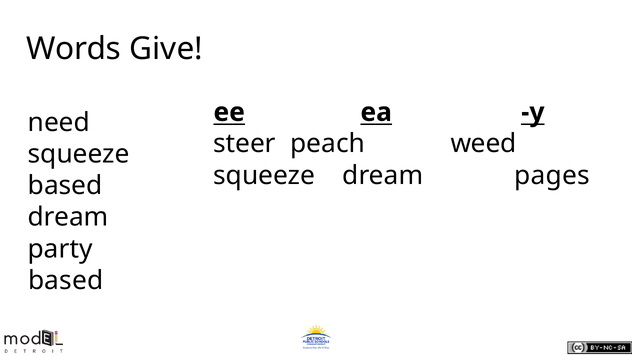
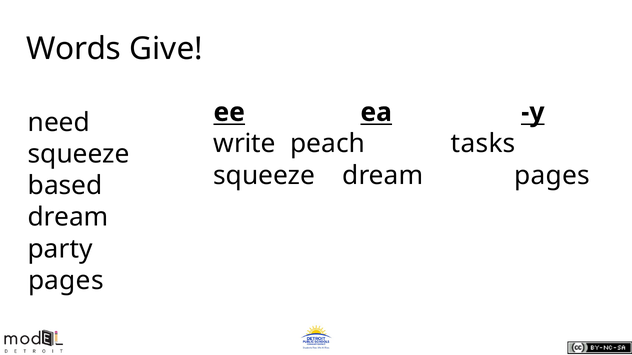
steer: steer -> write
weed: weed -> tasks
based at (66, 281): based -> pages
